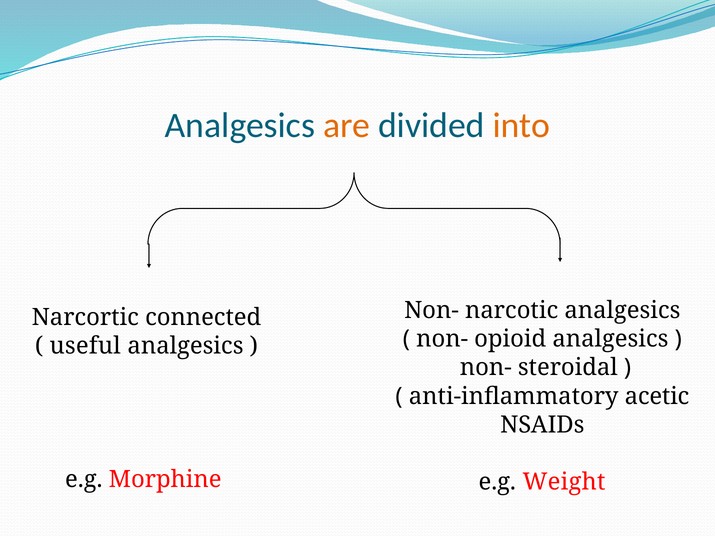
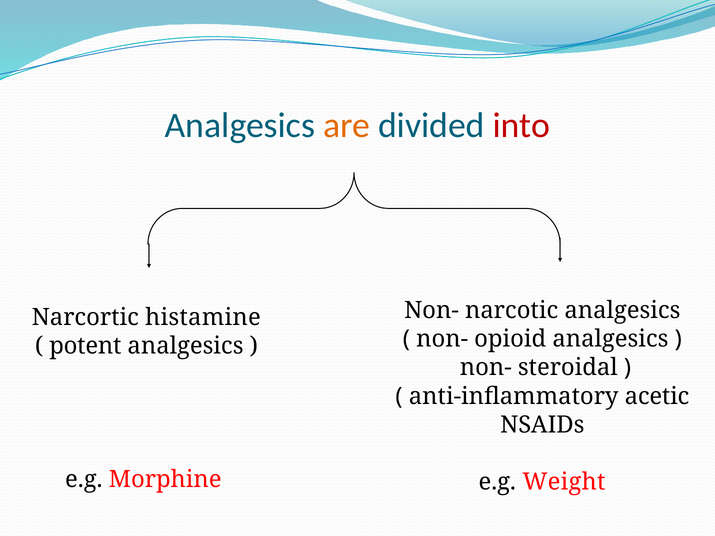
into colour: orange -> red
connected: connected -> histamine
useful: useful -> potent
